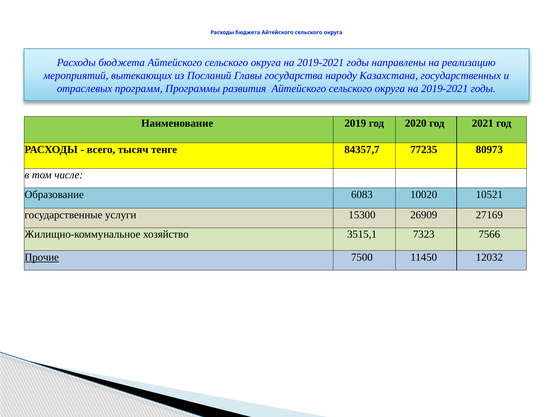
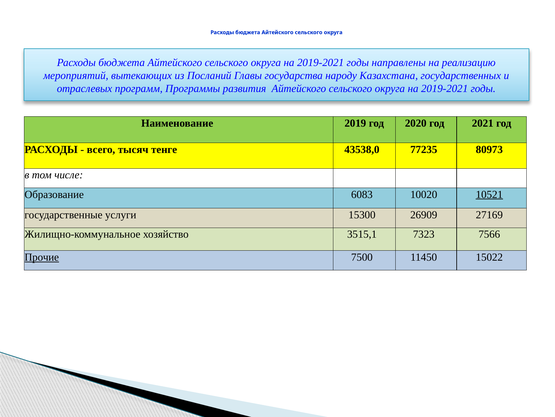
84357,7: 84357,7 -> 43538,0
10521 underline: none -> present
12032: 12032 -> 15022
